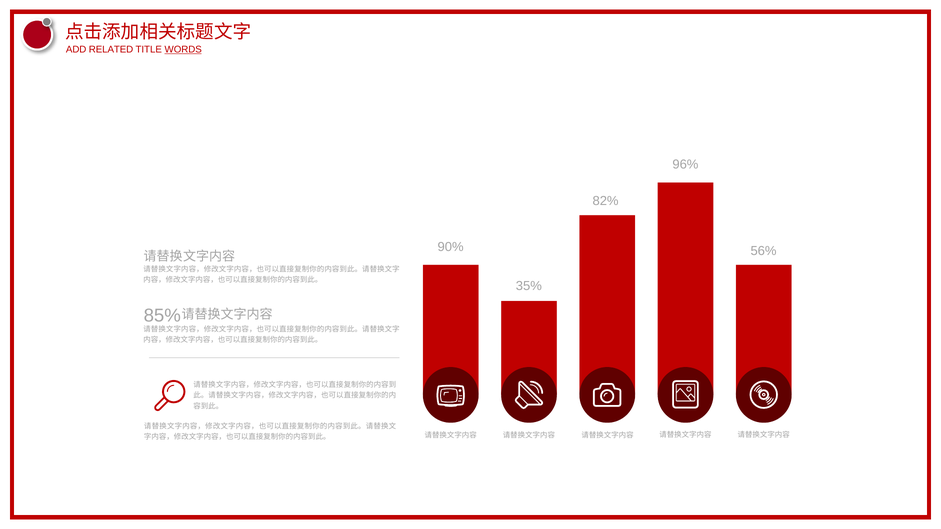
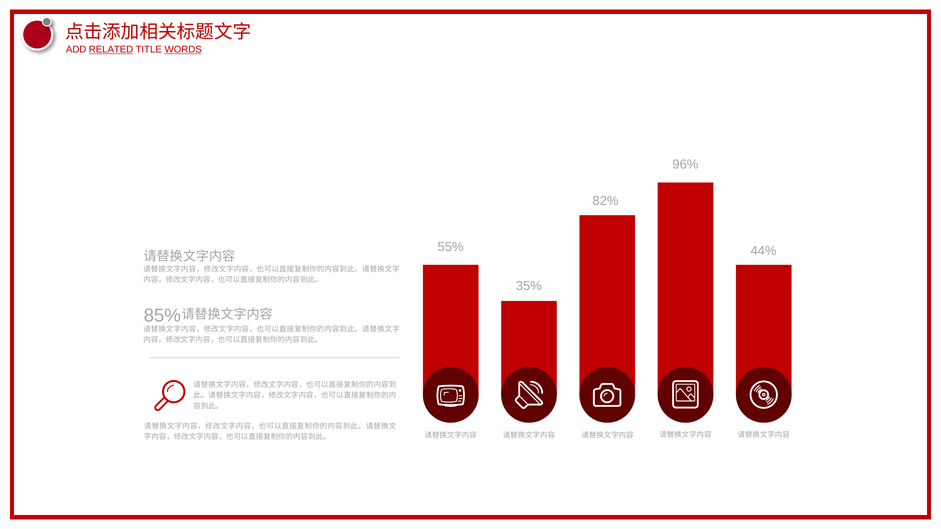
RELATED underline: none -> present
90%: 90% -> 55%
56%: 56% -> 44%
